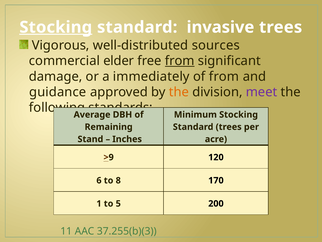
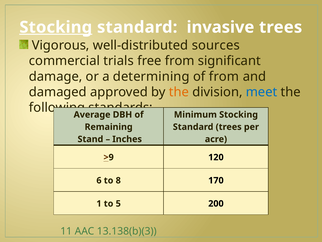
elder: elder -> trials
from at (180, 61) underline: present -> none
immediately: immediately -> determining
guidance: guidance -> damaged
meet colour: purple -> blue
37.255(b)(3: 37.255(b)(3 -> 13.138(b)(3
